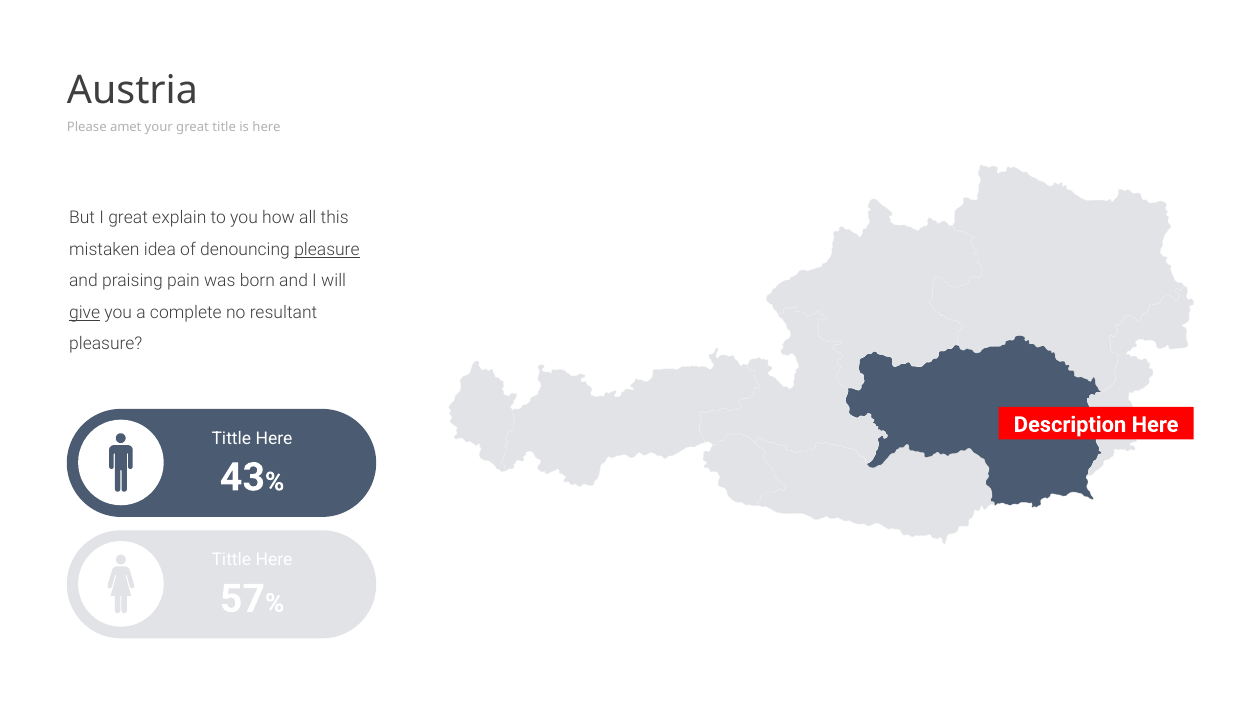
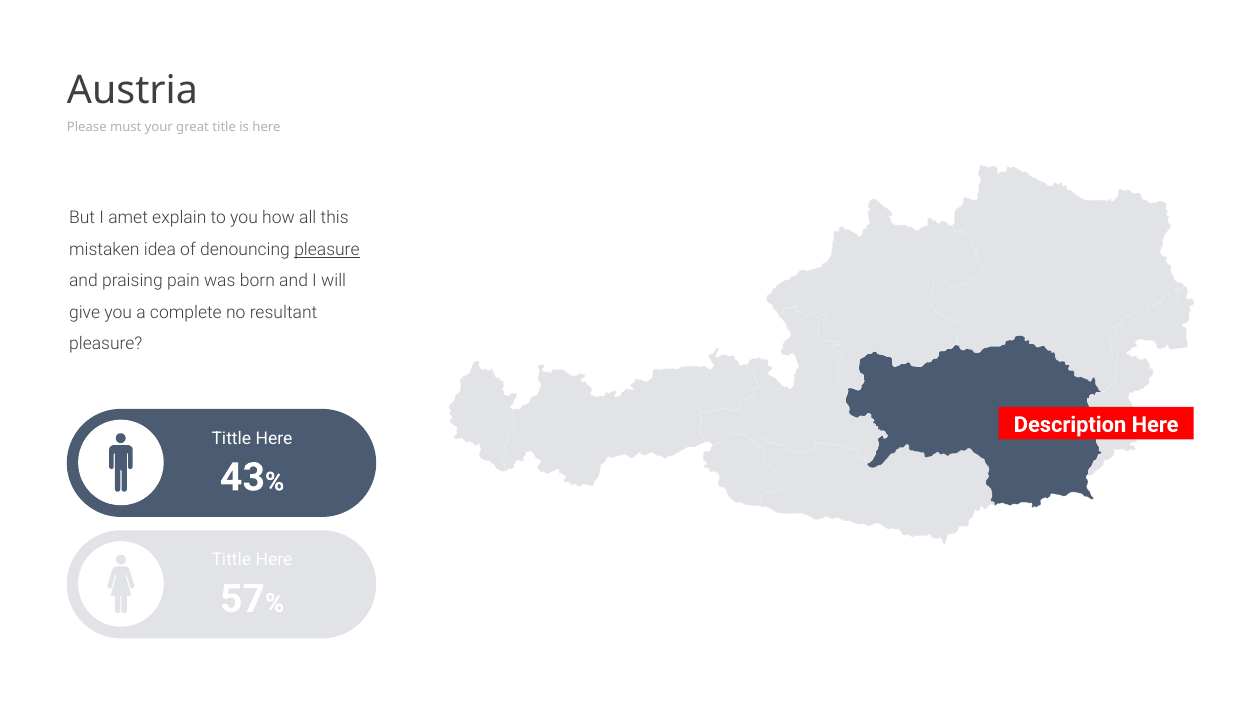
amet: amet -> must
I great: great -> amet
give underline: present -> none
